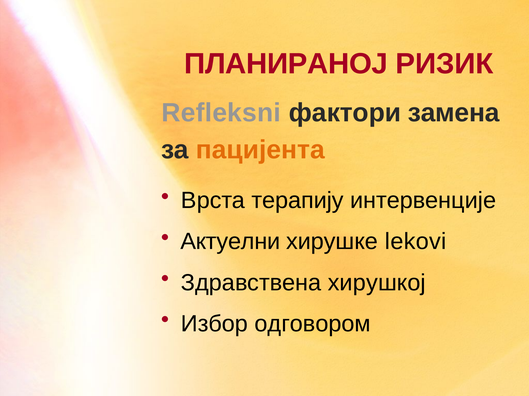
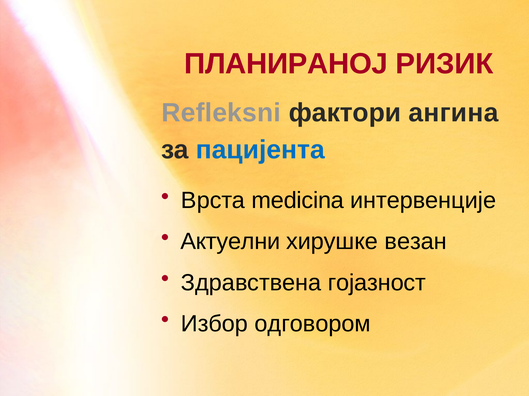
замена: замена -> ангина
пацијента colour: orange -> blue
терапију: терапију -> medicina
lekovi: lekovi -> везан
хирушкој: хирушкој -> гојазност
